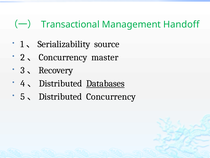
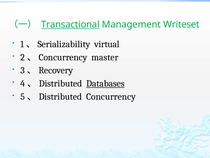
Transactional underline: none -> present
Handoff: Handoff -> Writeset
source: source -> virtual
